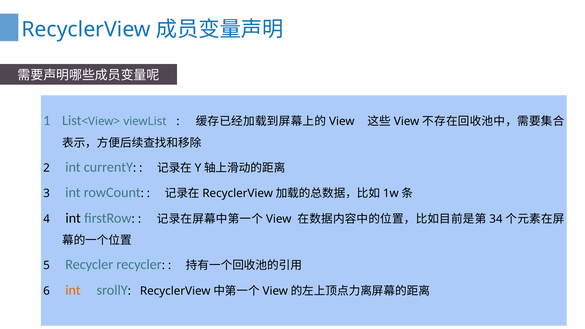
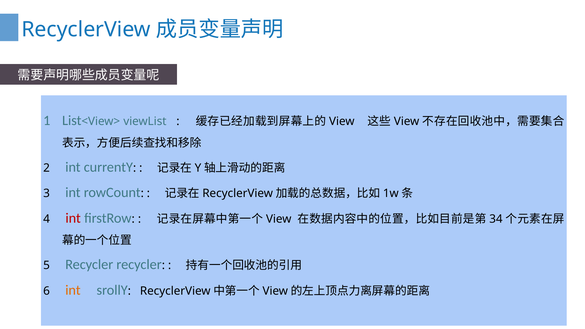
int at (73, 218) colour: black -> red
